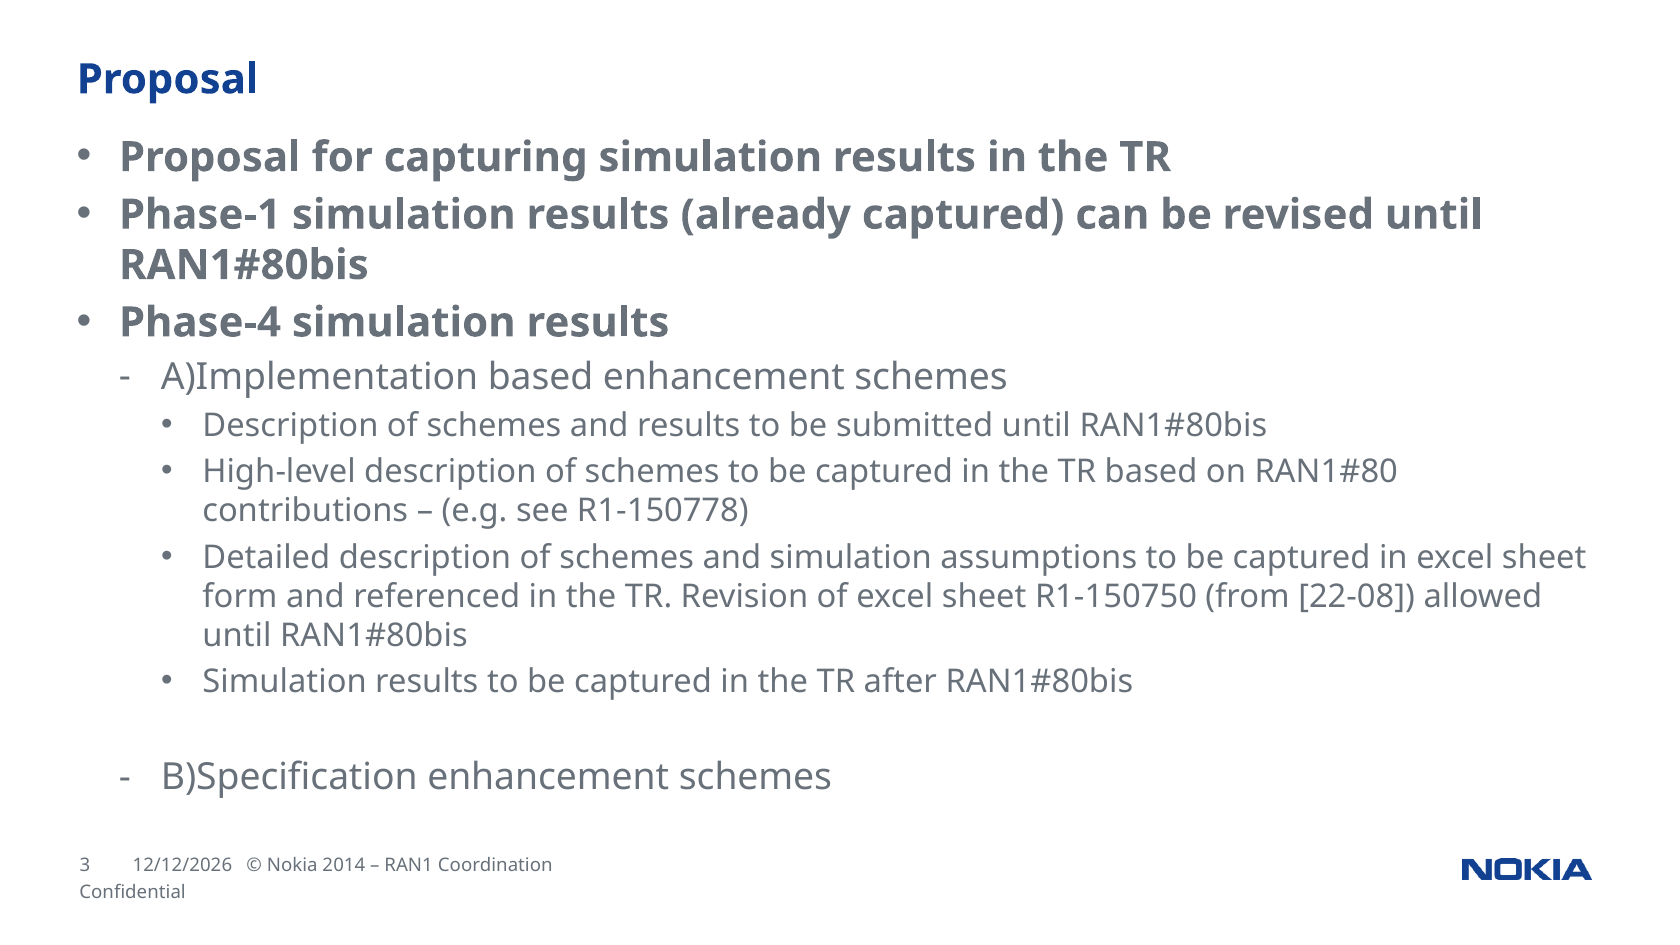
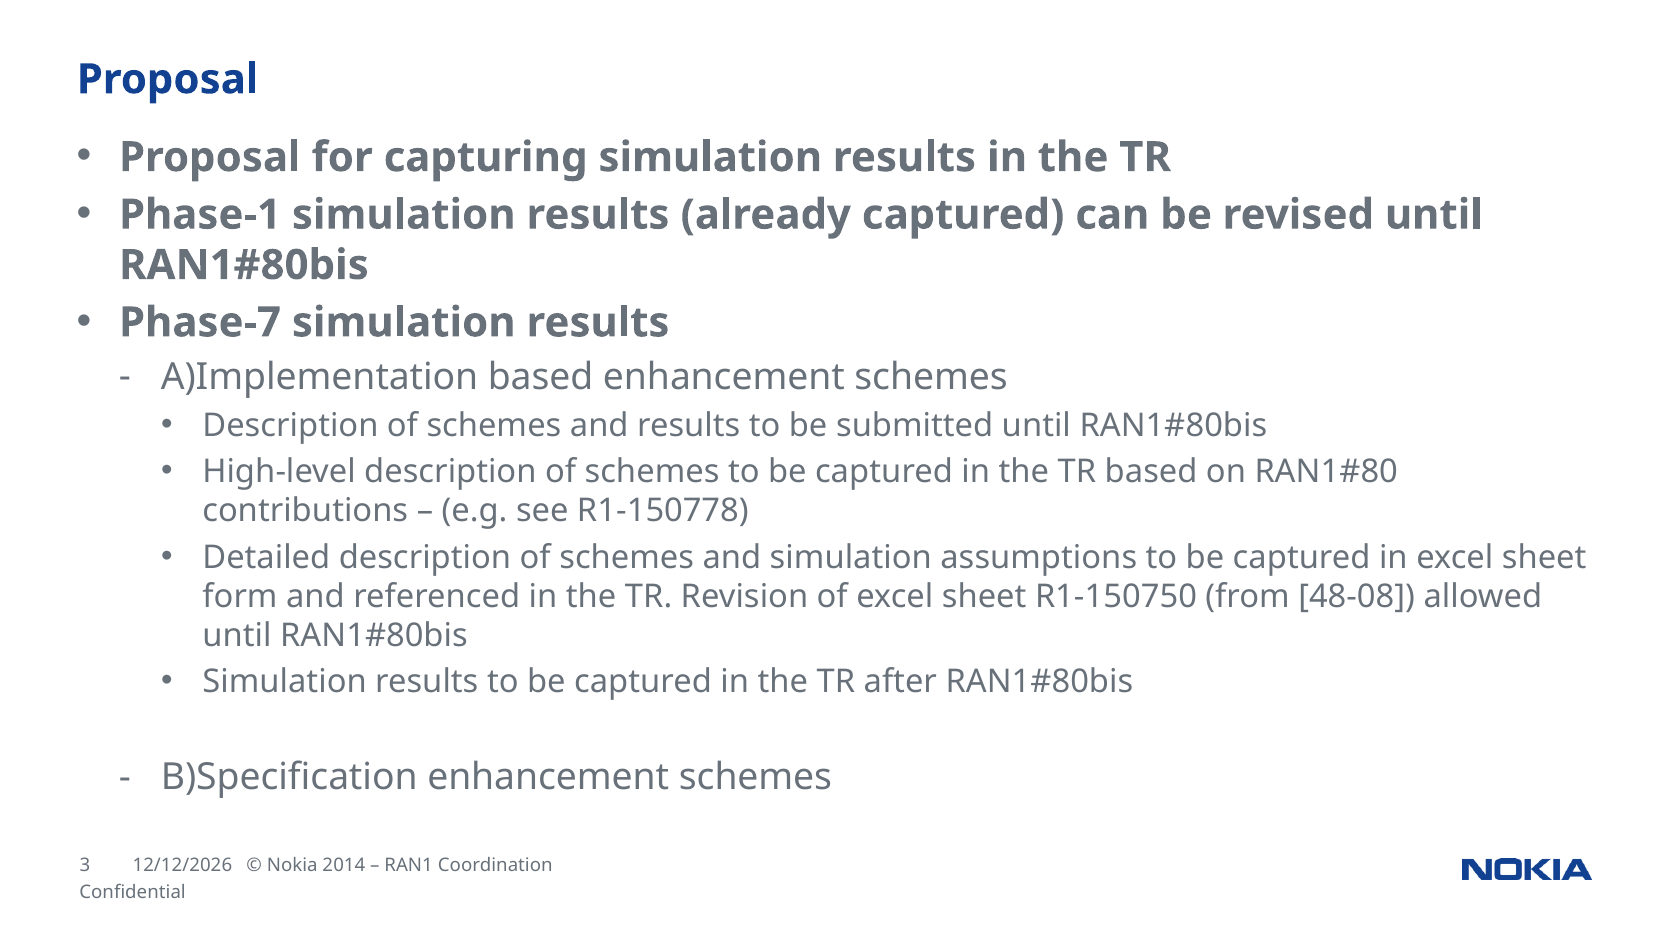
Phase-4: Phase-4 -> Phase-7
22-08: 22-08 -> 48-08
